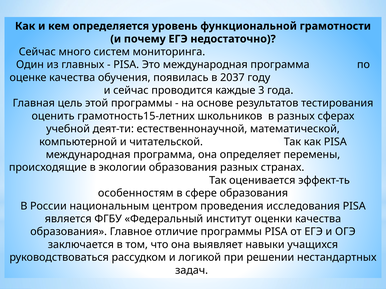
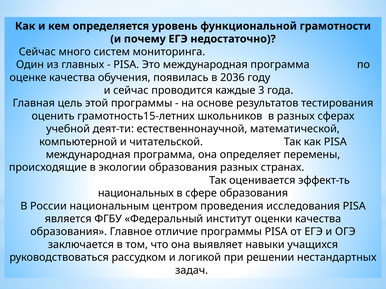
2037: 2037 -> 2036
особенностям: особенностям -> национальных
